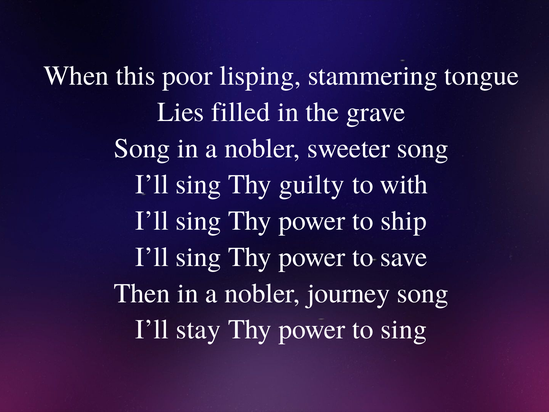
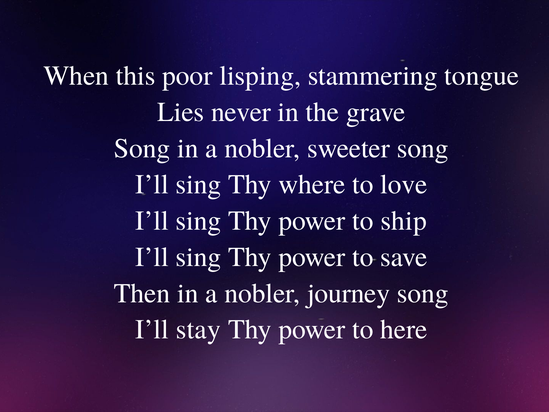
filled: filled -> never
guilty: guilty -> where
with: with -> love
to sing: sing -> here
